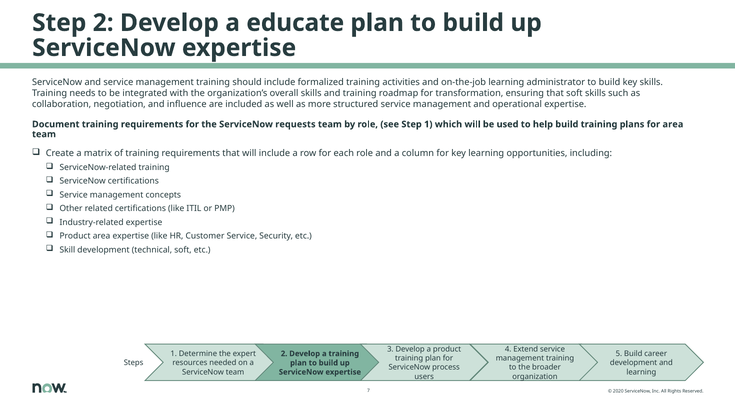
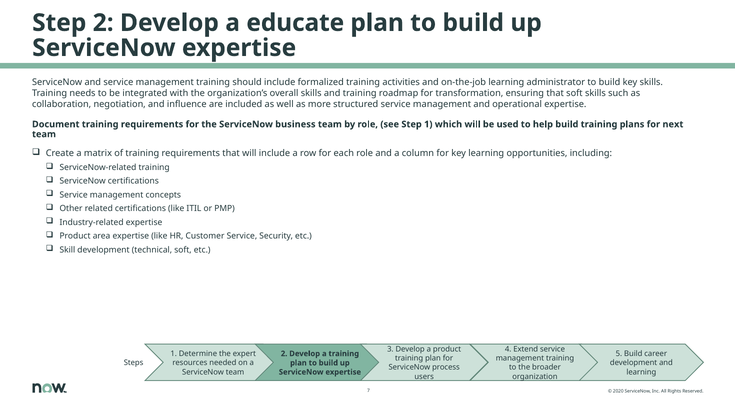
requests: requests -> business
for area: area -> next
